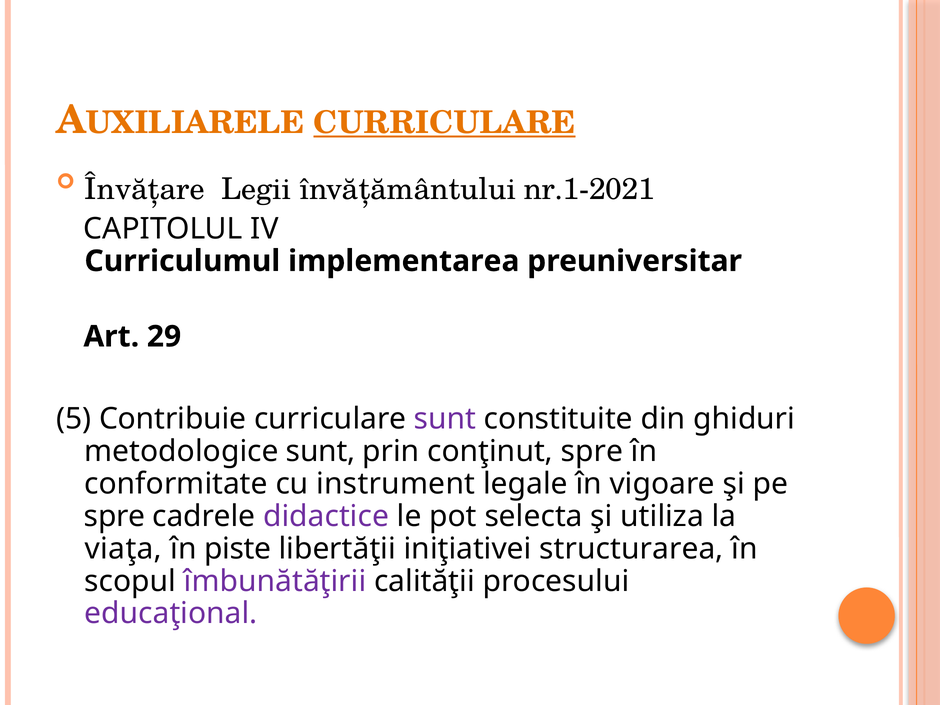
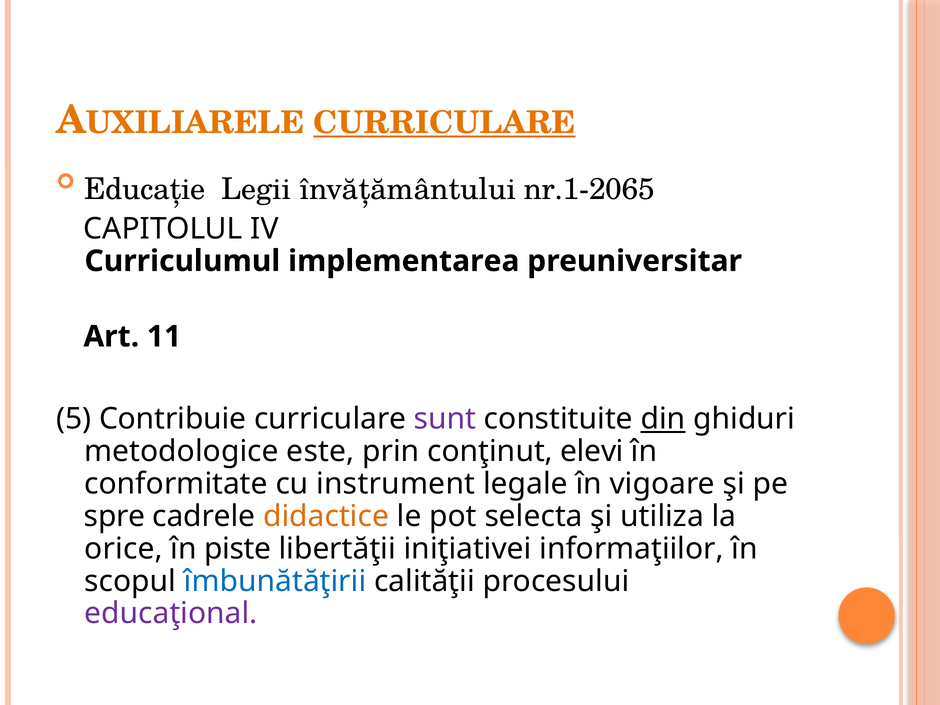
Învăţare: Învăţare -> Educaţie
nr.1-2021: nr.1-2021 -> nr.1-2065
29: 29 -> 11
din underline: none -> present
metodologice sunt: sunt -> este
conţinut spre: spre -> elevi
didactice colour: purple -> orange
viaţa: viaţa -> orice
structurarea: structurarea -> informaţiilor
îmbunătăţirii colour: purple -> blue
